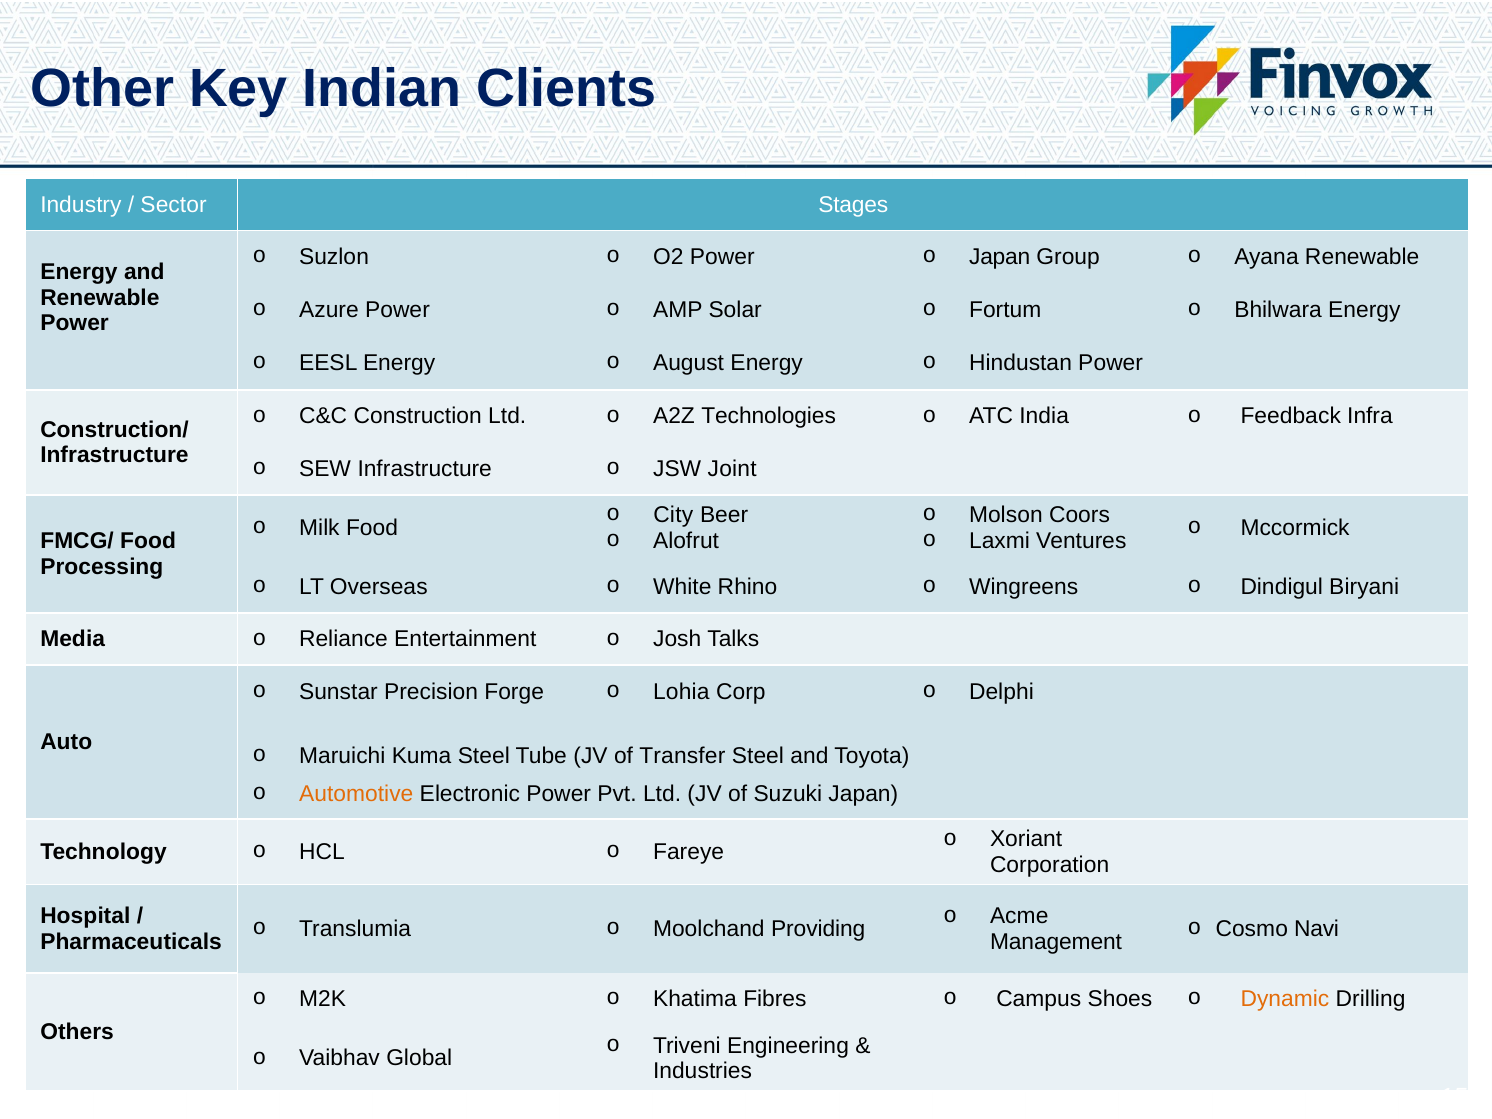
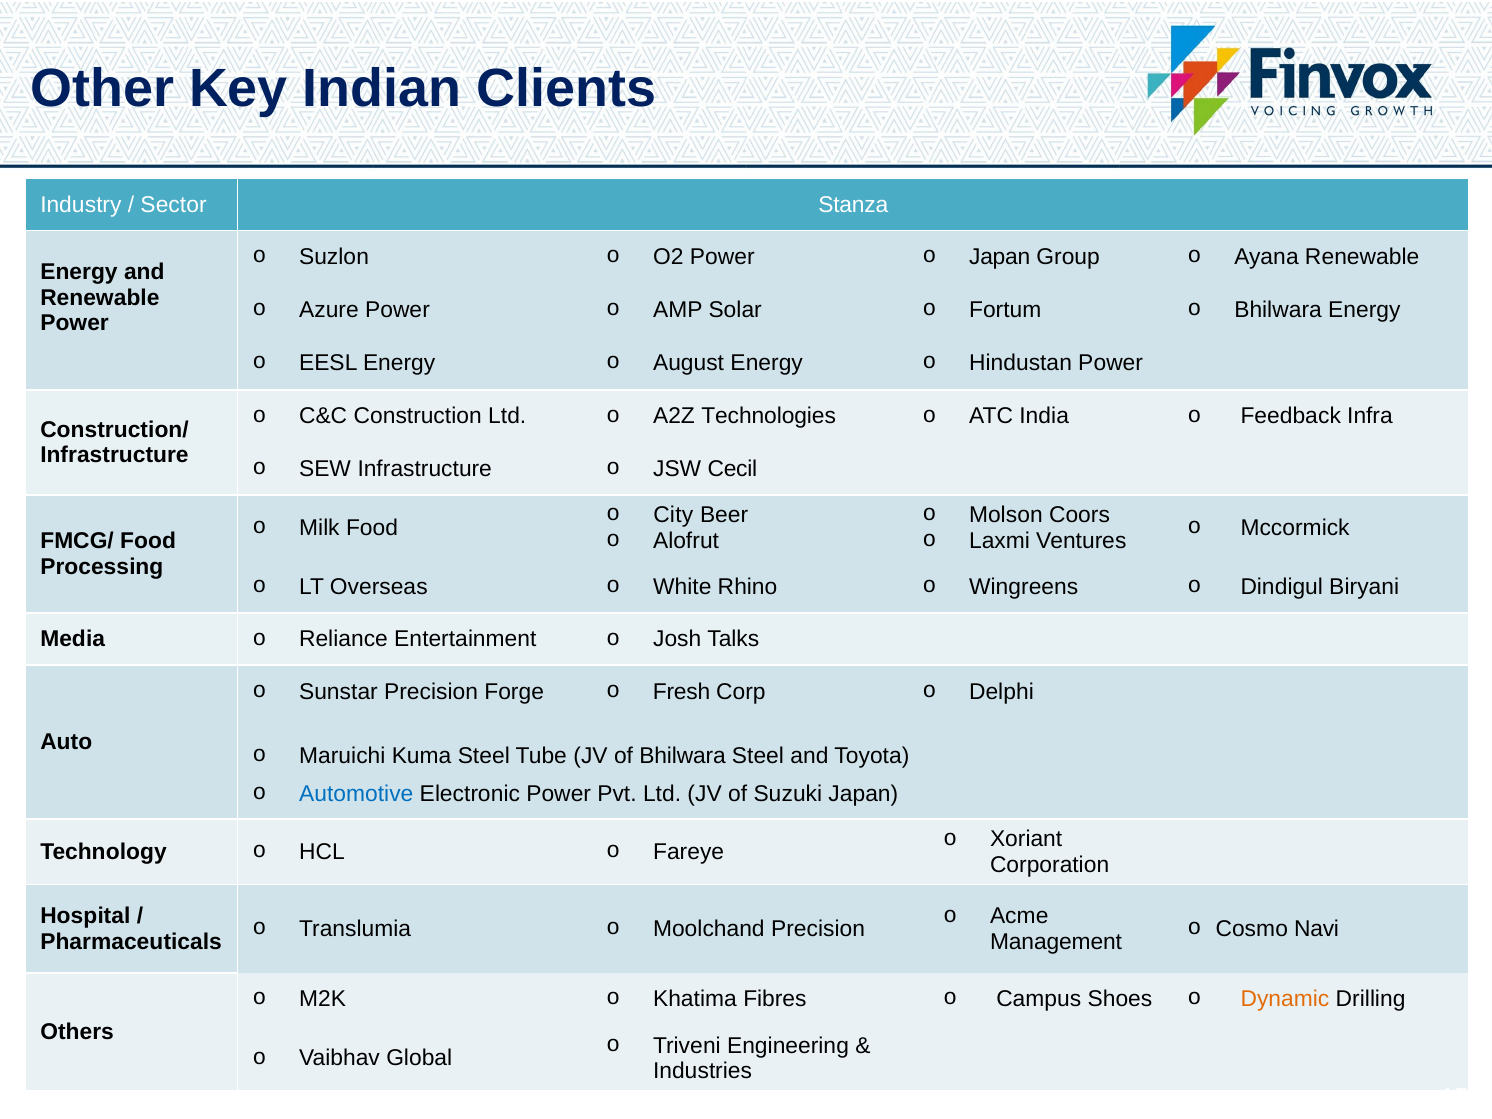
Stages: Stages -> Stanza
Joint: Joint -> Cecil
Lohia: Lohia -> Fresh
of Transfer: Transfer -> Bhilwara
Automotive colour: orange -> blue
Moolchand Providing: Providing -> Precision
